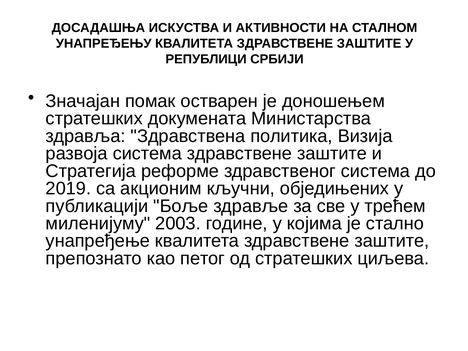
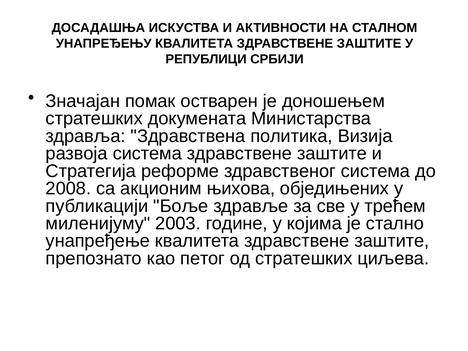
2019: 2019 -> 2008
кључни: кључни -> њихова
